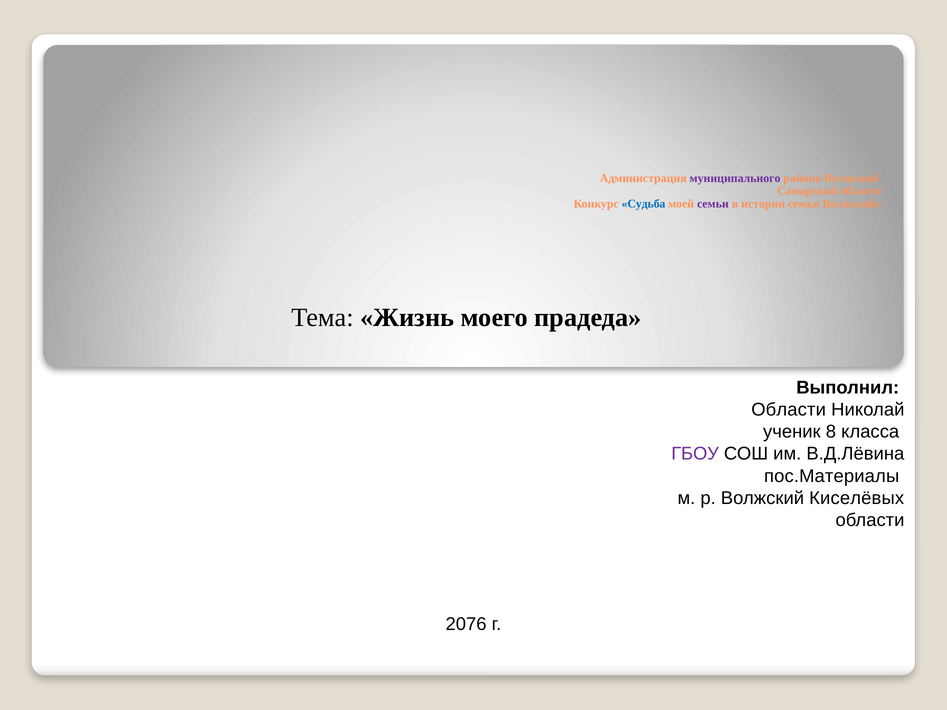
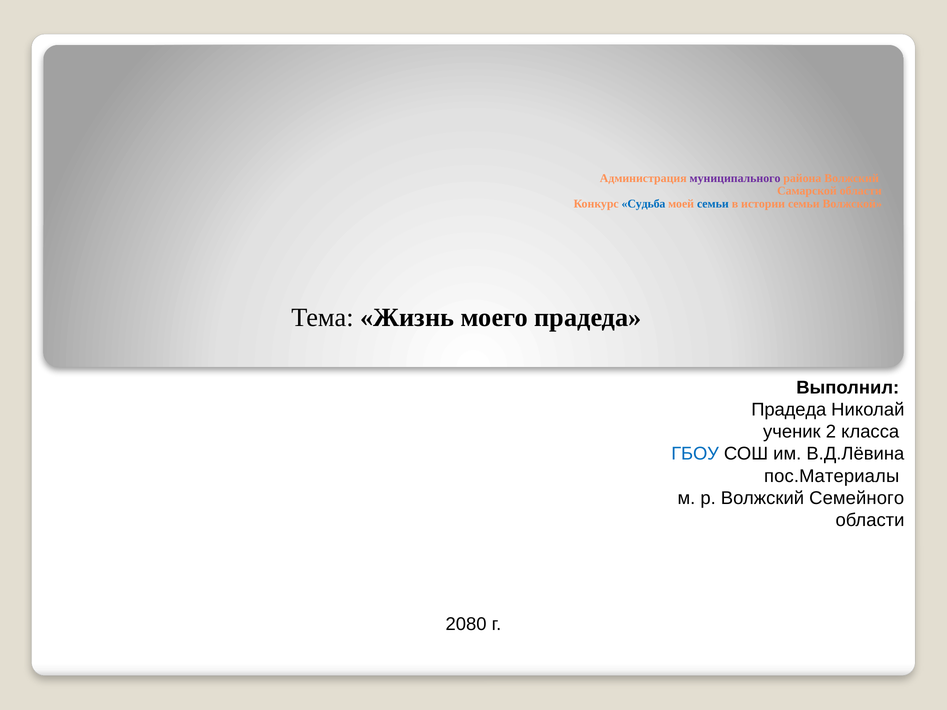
семьи at (713, 204) colour: purple -> blue
Области at (789, 410): Области -> Прадеда
8: 8 -> 2
ГБОУ colour: purple -> blue
Киселёвых: Киселёвых -> Семейного
2076: 2076 -> 2080
